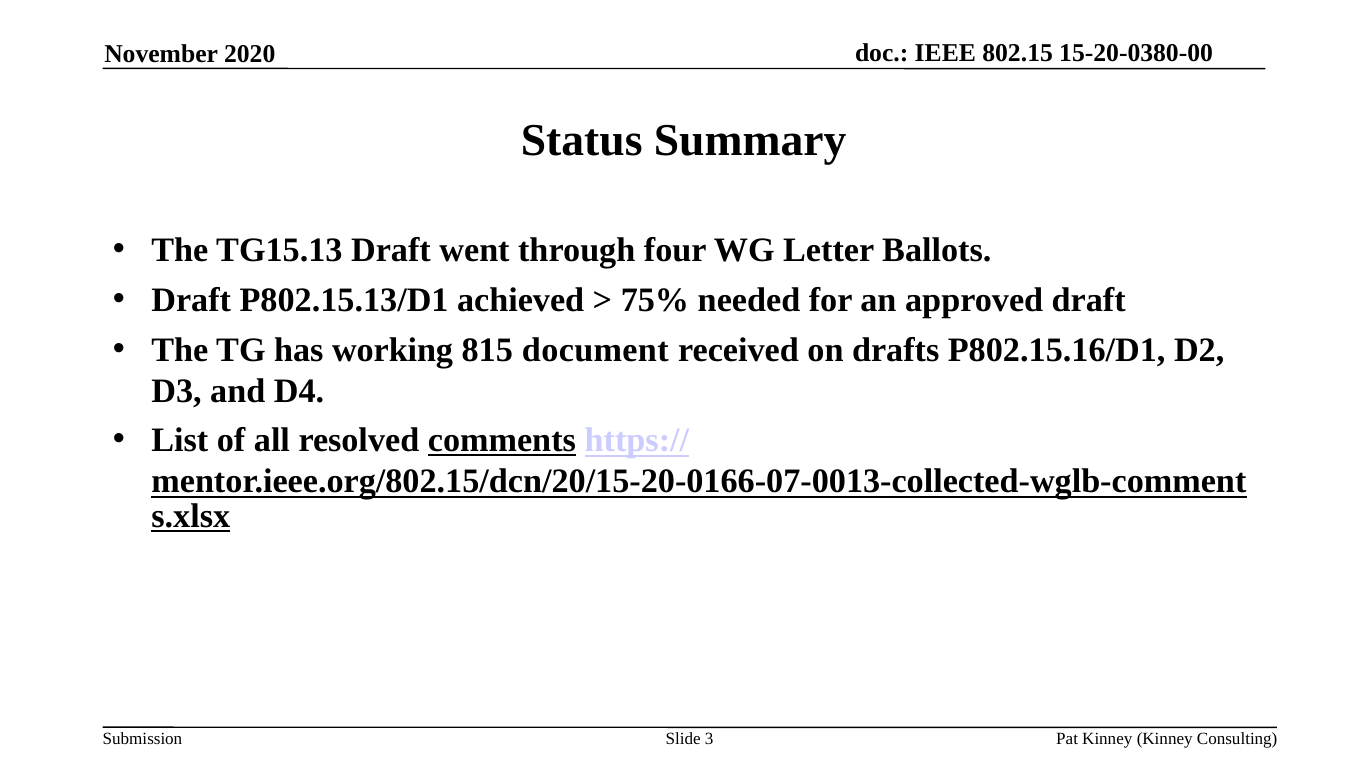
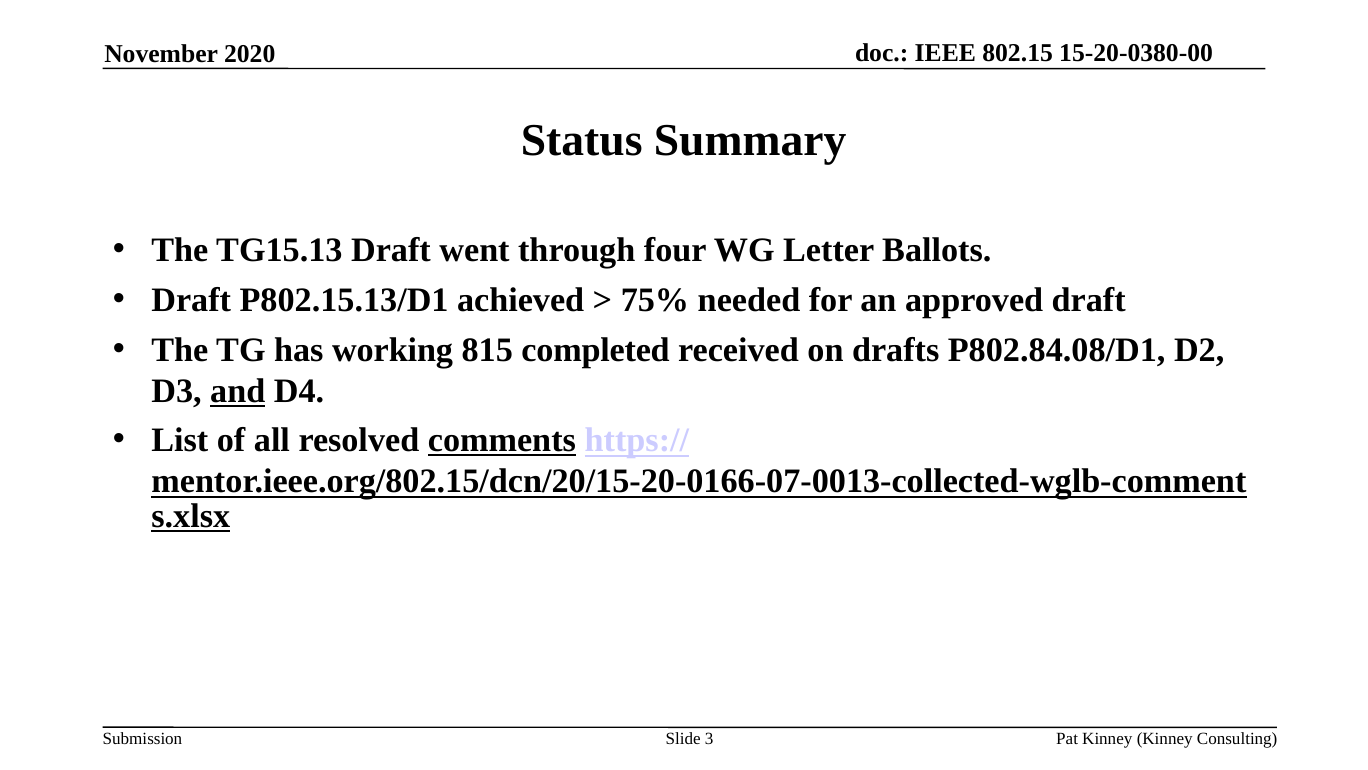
document: document -> completed
P802.15.16/D1: P802.15.16/D1 -> P802.84.08/D1
and underline: none -> present
